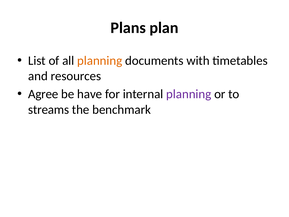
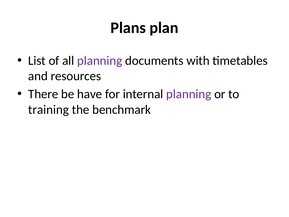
planning at (100, 61) colour: orange -> purple
Agree: Agree -> There
streams: streams -> training
